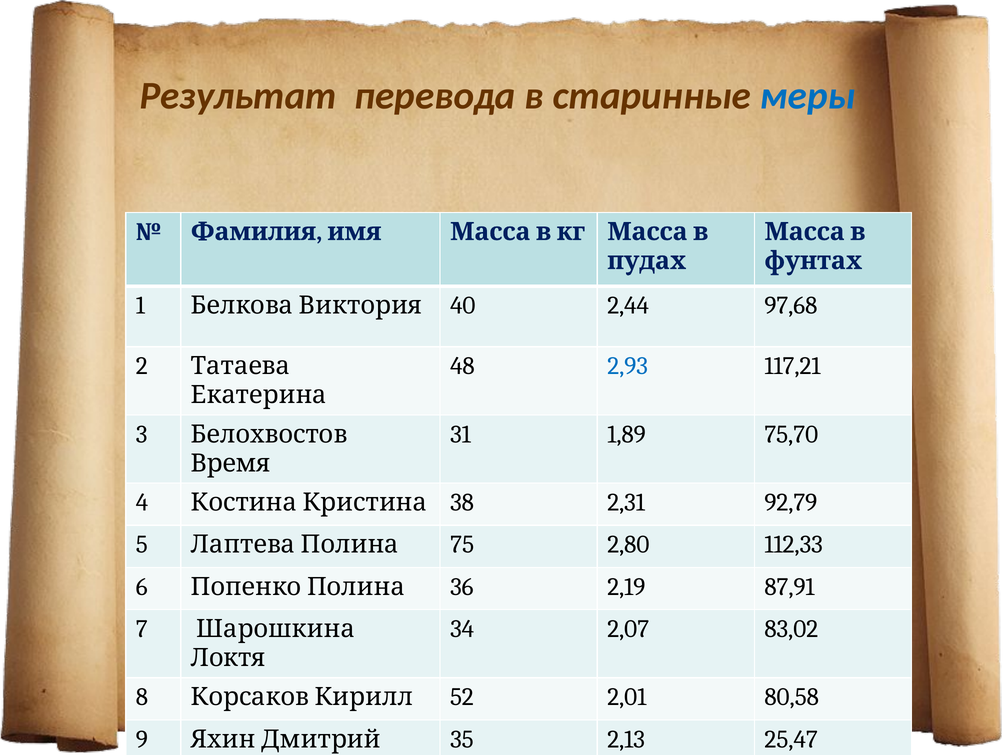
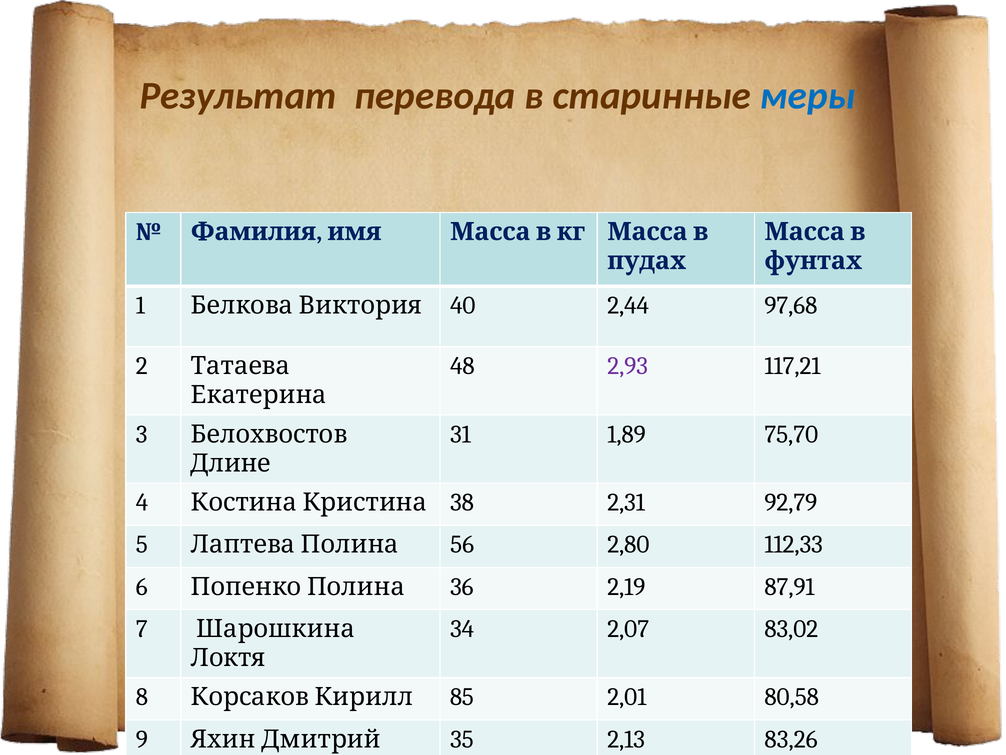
2,93 colour: blue -> purple
Время: Время -> Длине
75: 75 -> 56
52: 52 -> 85
25,47: 25,47 -> 83,26
